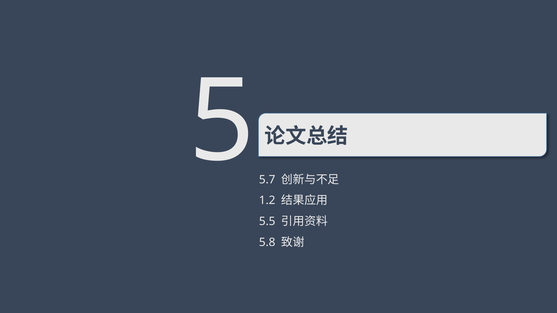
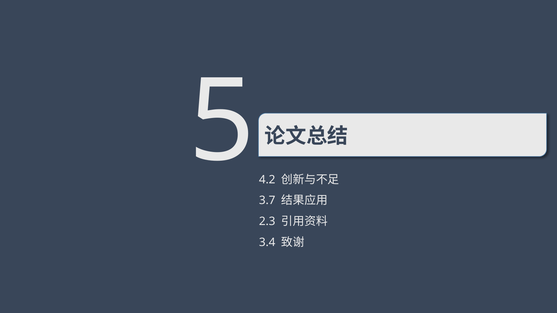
5.7: 5.7 -> 4.2
1.2: 1.2 -> 3.7
5.5: 5.5 -> 2.3
5.8: 5.8 -> 3.4
